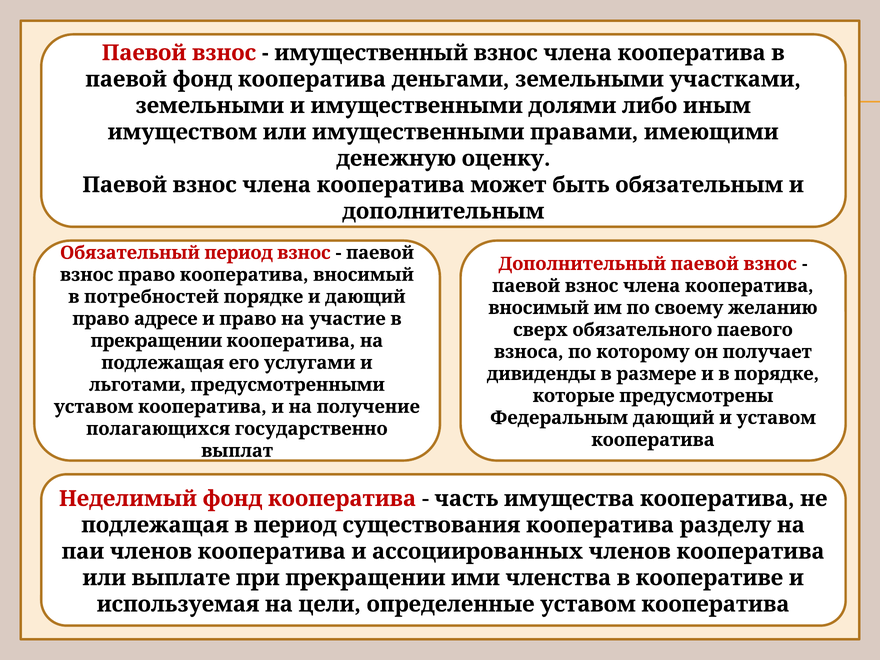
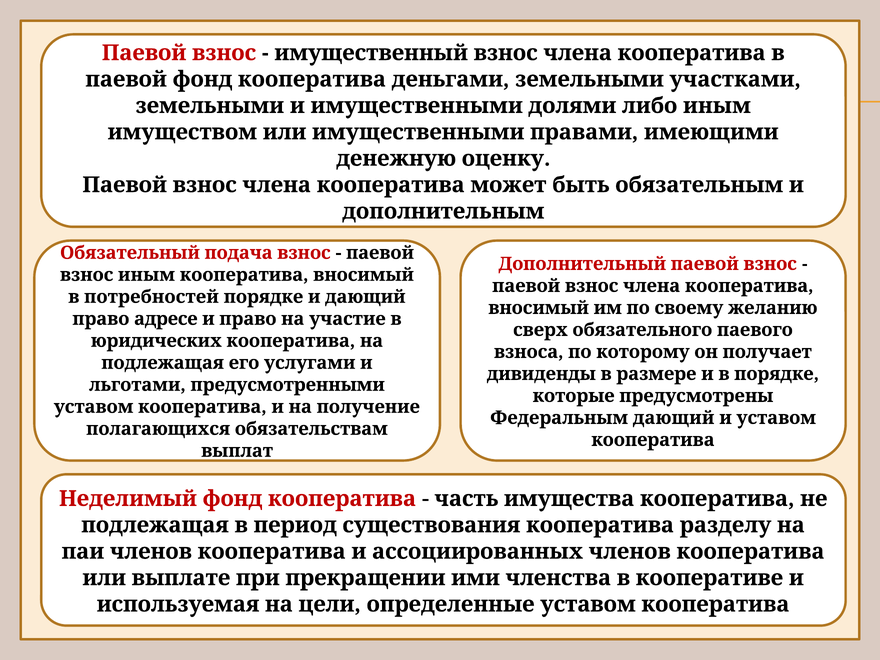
Обязательный период: период -> подача
взнос право: право -> иным
прекращении at (156, 341): прекращении -> юридических
государственно: государственно -> обязательствам
